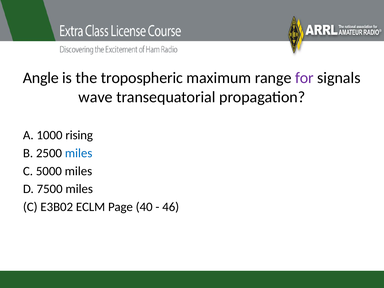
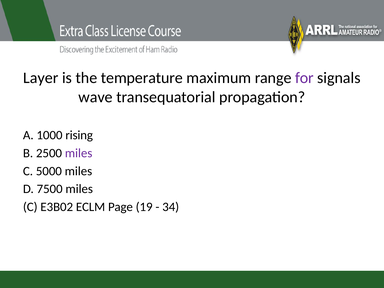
Angle: Angle -> Layer
tropospheric: tropospheric -> temperature
miles at (79, 153) colour: blue -> purple
40: 40 -> 19
46: 46 -> 34
